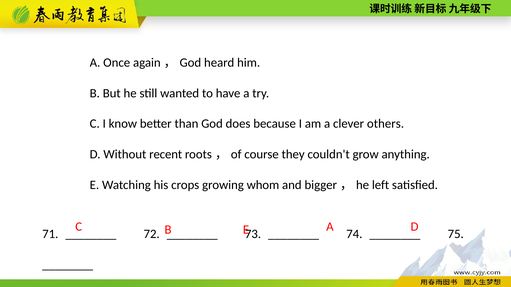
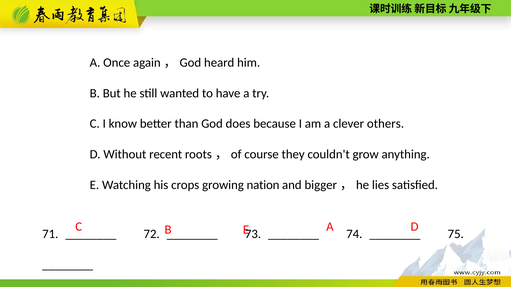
whom: whom -> nation
left: left -> lies
